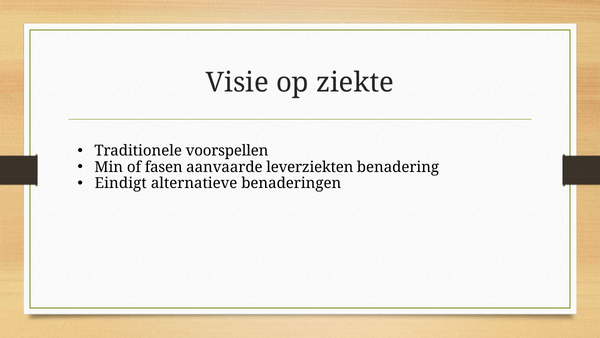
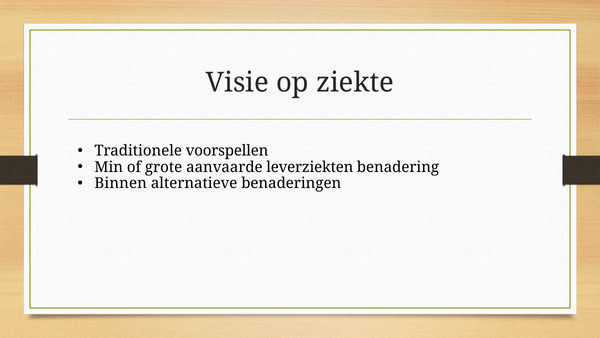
fasen: fasen -> grote
Eindigt: Eindigt -> Binnen
